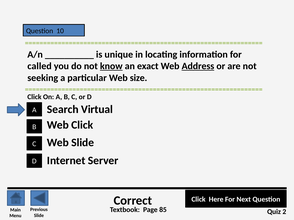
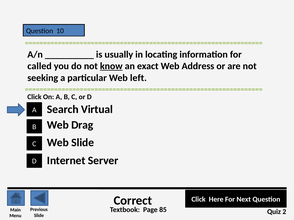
unique: unique -> usually
Address underline: present -> none
size: size -> left
Web Click: Click -> Drag
